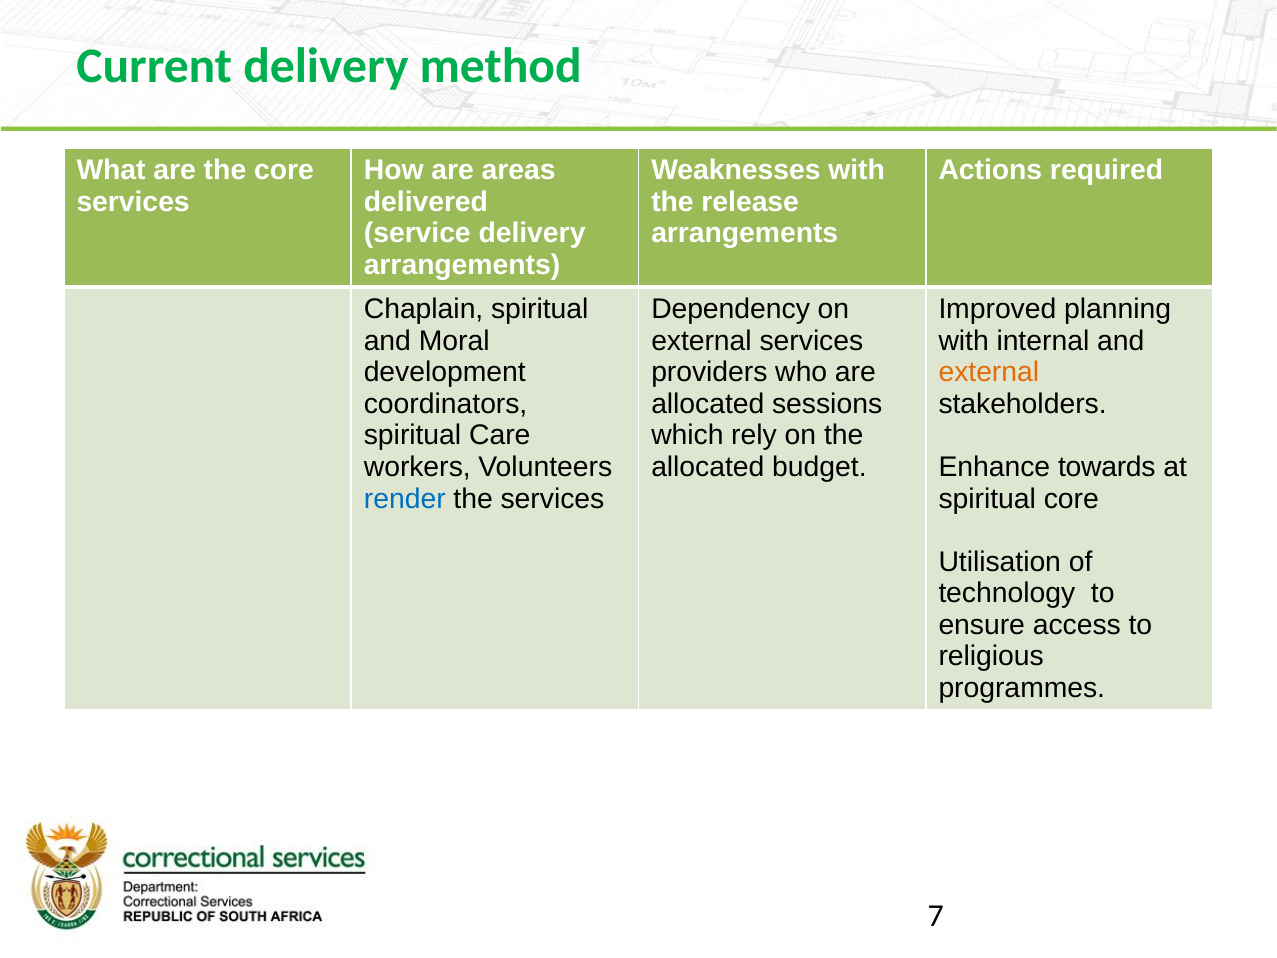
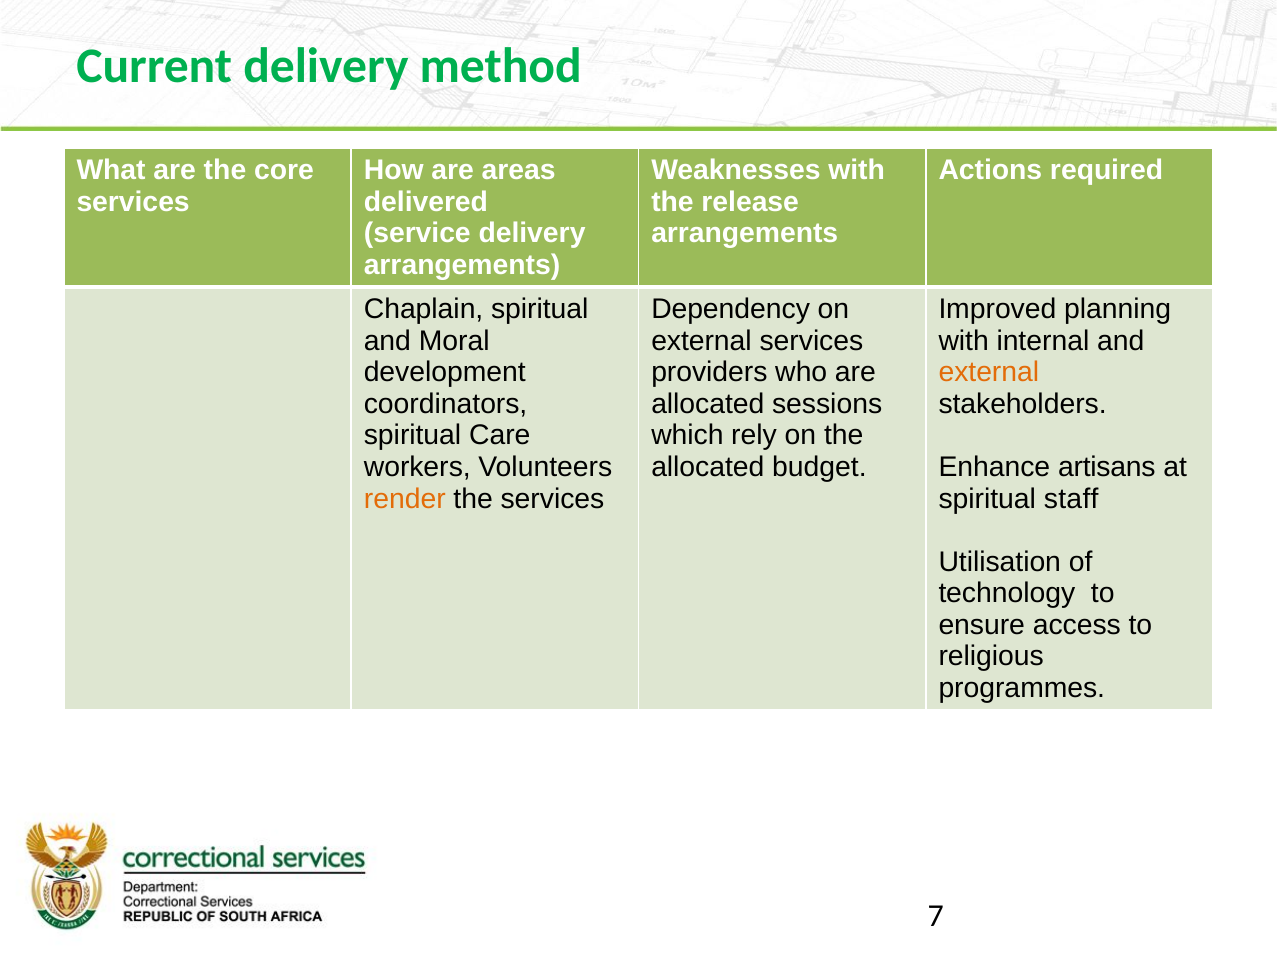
towards: towards -> artisans
render colour: blue -> orange
spiritual core: core -> staff
